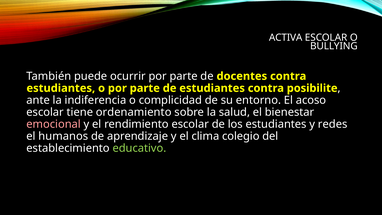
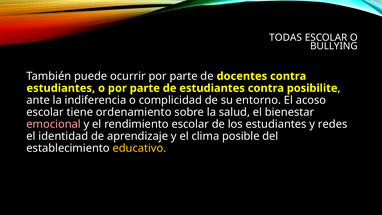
ACTIVA: ACTIVA -> TODAS
humanos: humanos -> identidad
colegio: colegio -> posible
educativo colour: light green -> yellow
